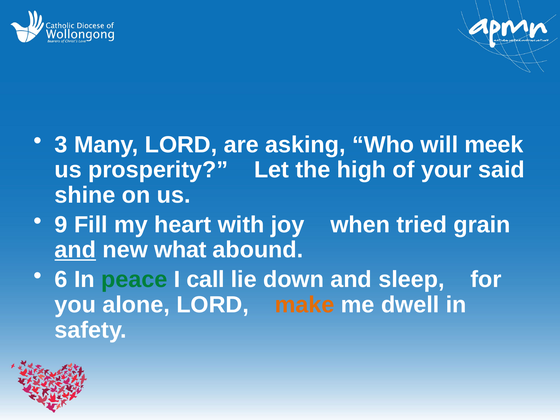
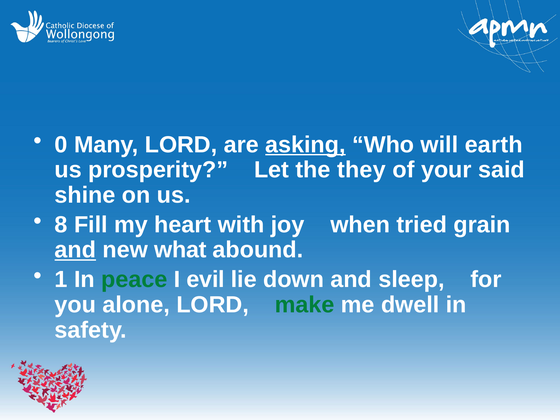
3: 3 -> 0
asking underline: none -> present
meek: meek -> earth
high: high -> they
9: 9 -> 8
6: 6 -> 1
call: call -> evil
make colour: orange -> green
